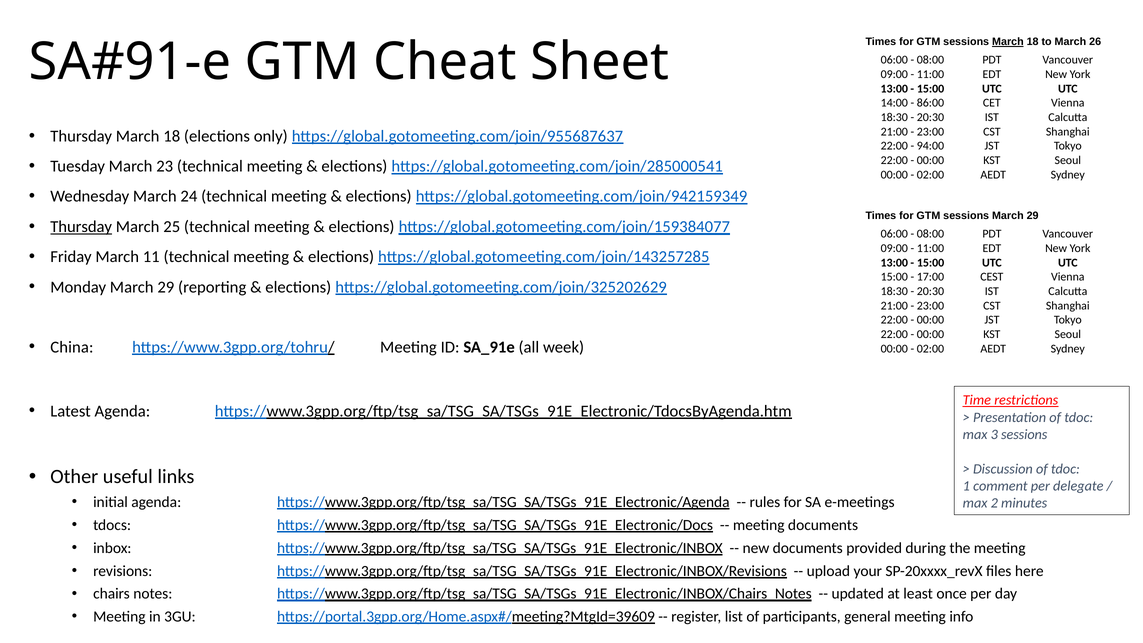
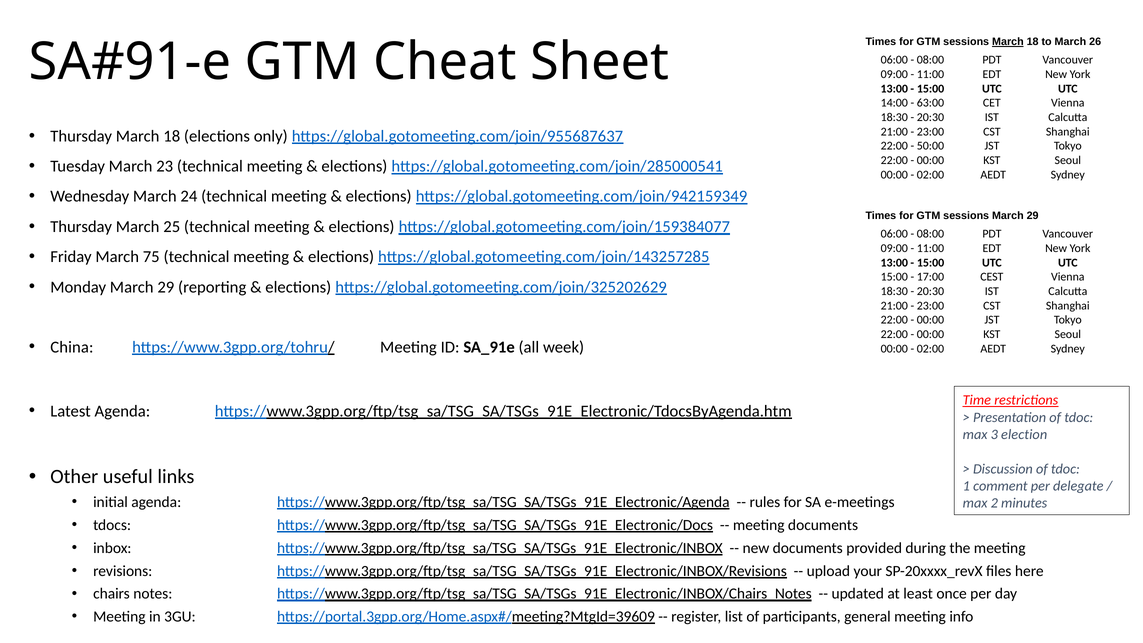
86:00: 86:00 -> 63:00
94:00: 94:00 -> 50:00
Thursday at (81, 227) underline: present -> none
11: 11 -> 75
3 sessions: sessions -> election
